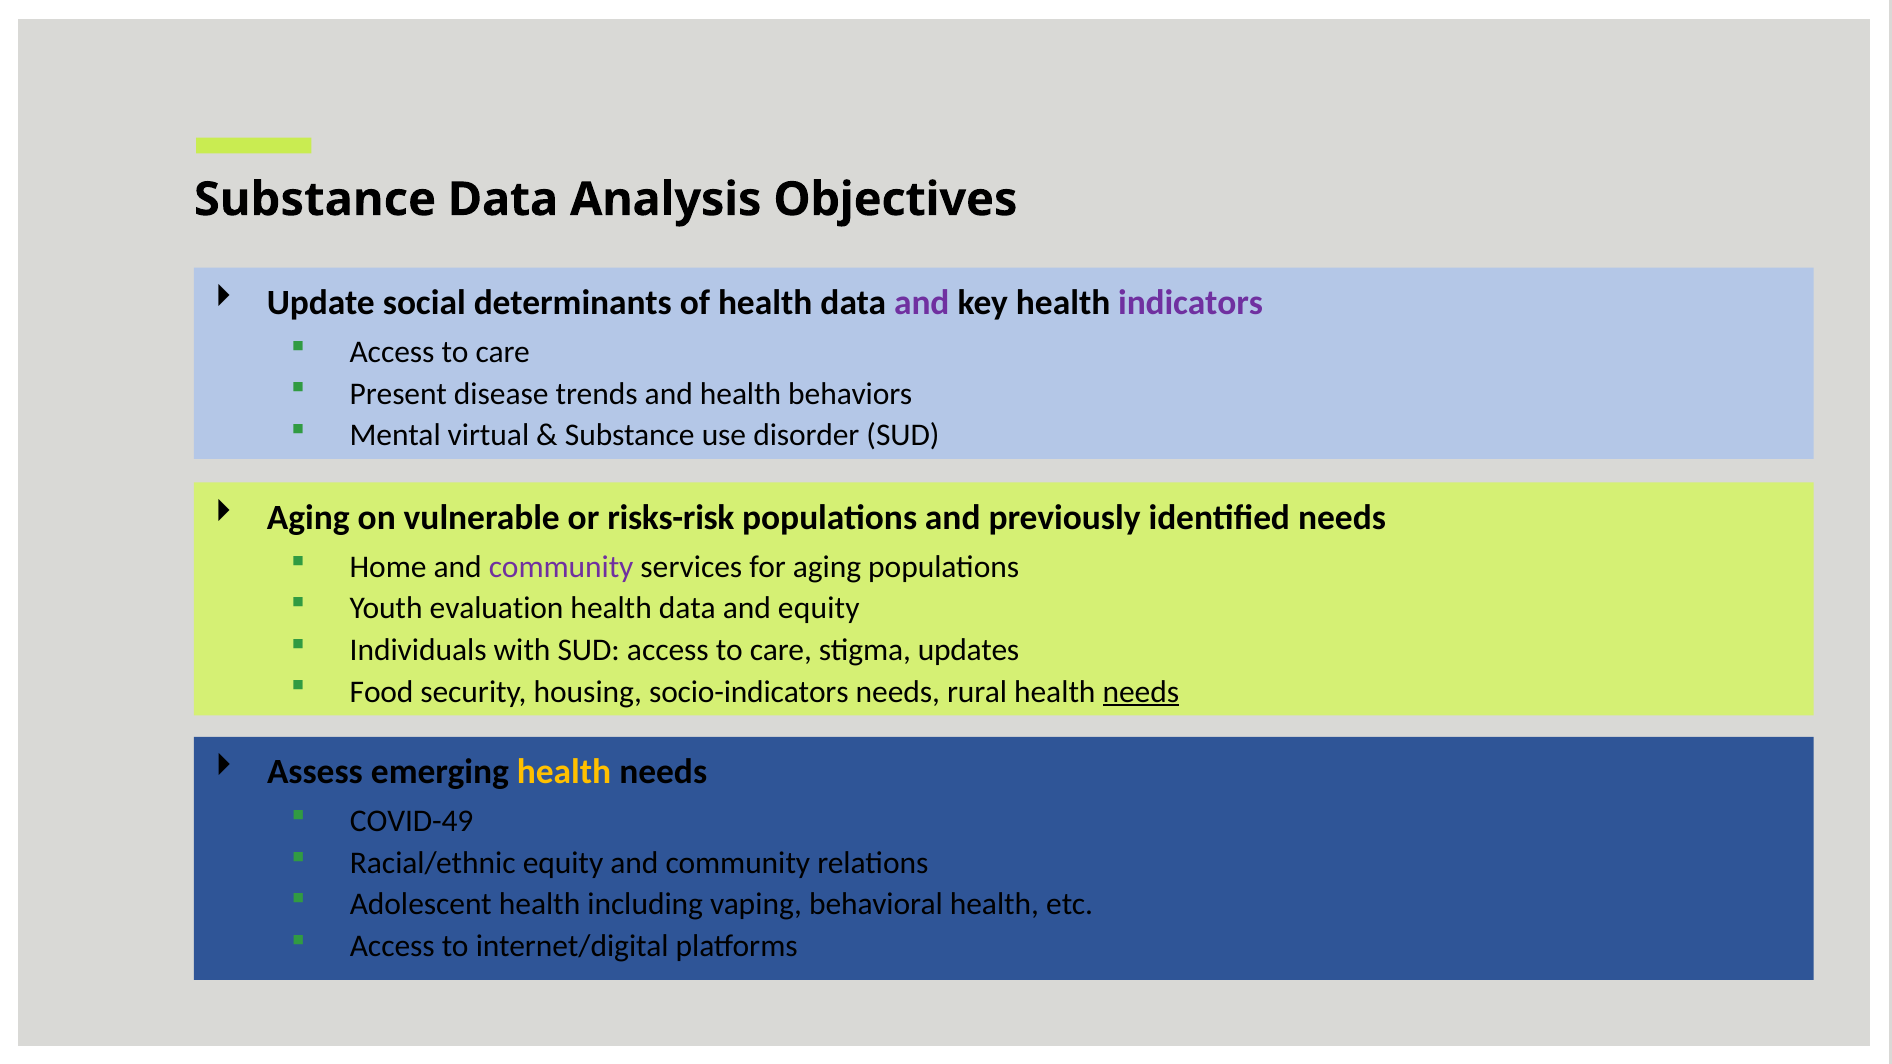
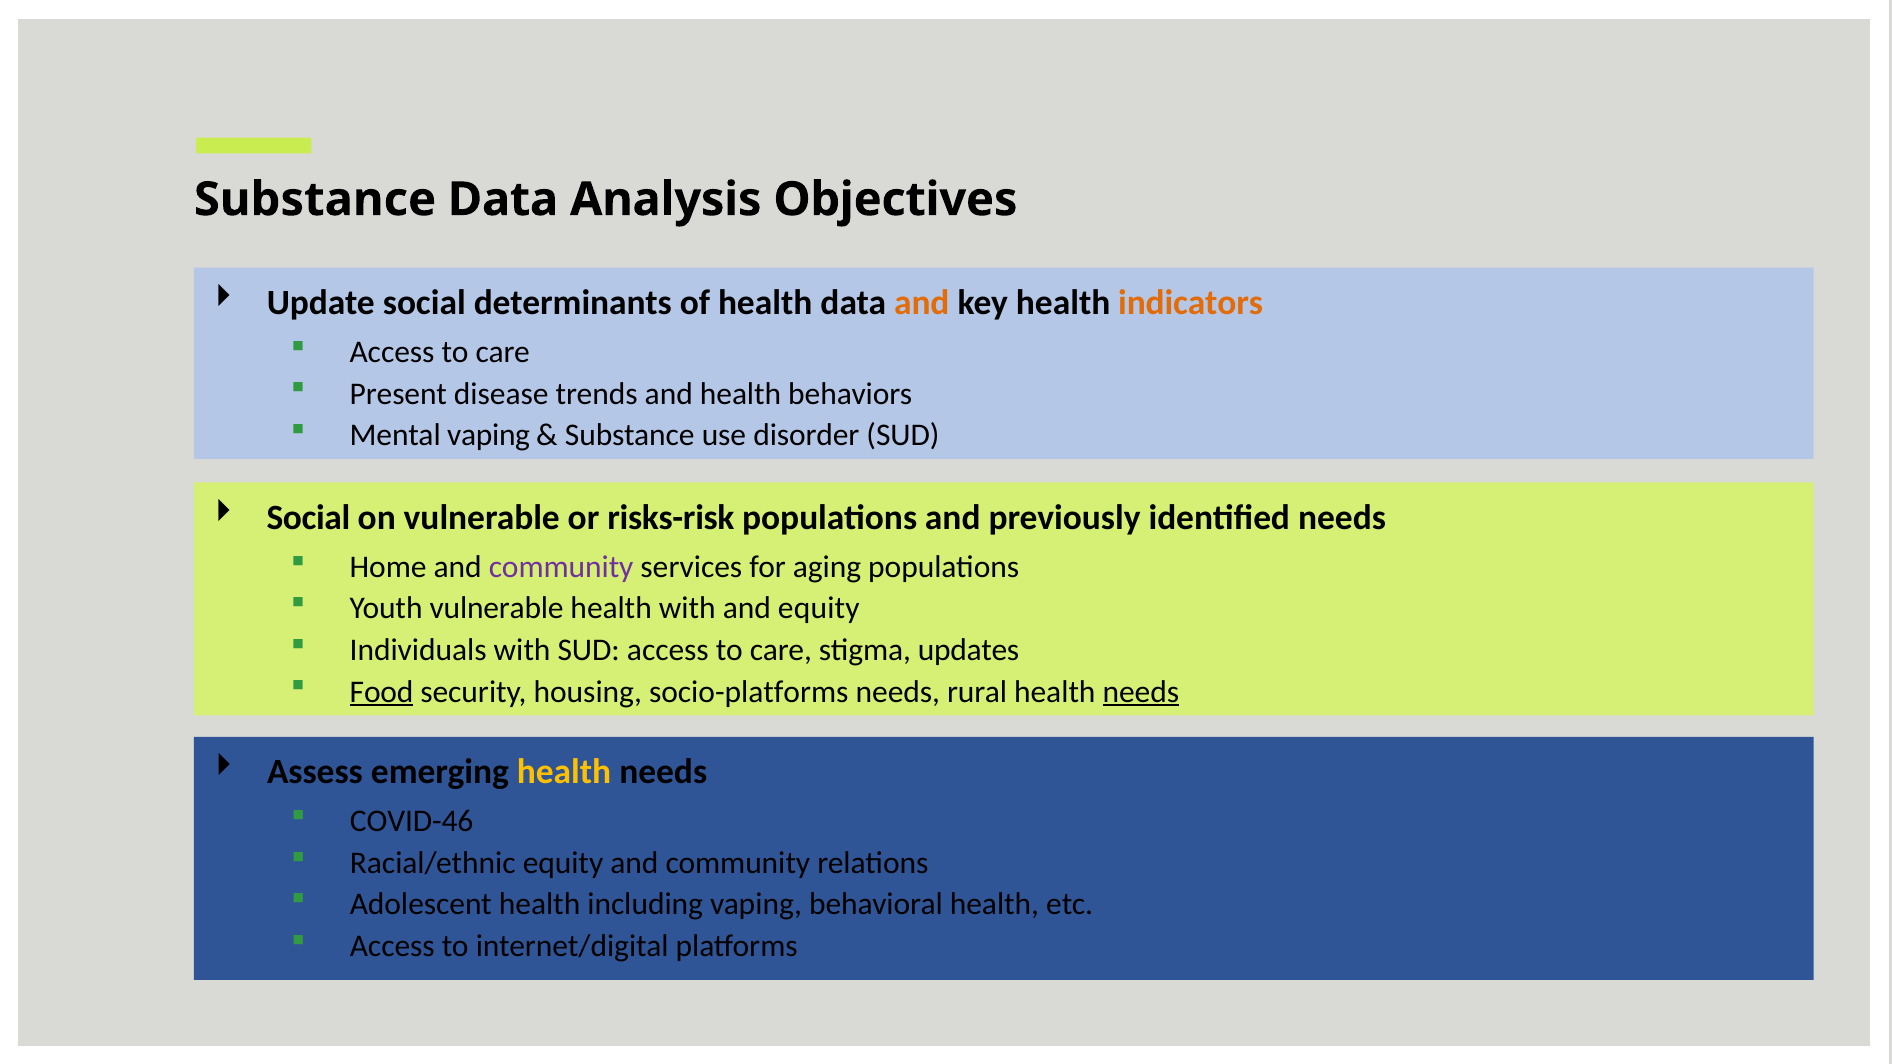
and at (922, 303) colour: purple -> orange
indicators colour: purple -> orange
Mental virtual: virtual -> vaping
Aging at (308, 518): Aging -> Social
Youth evaluation: evaluation -> vulnerable
data at (687, 609): data -> with
Food underline: none -> present
socio-indicators: socio-indicators -> socio-platforms
COVID-49: COVID-49 -> COVID-46
